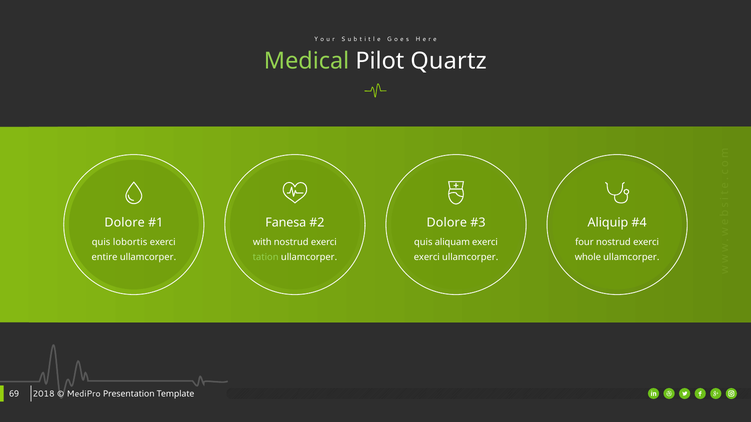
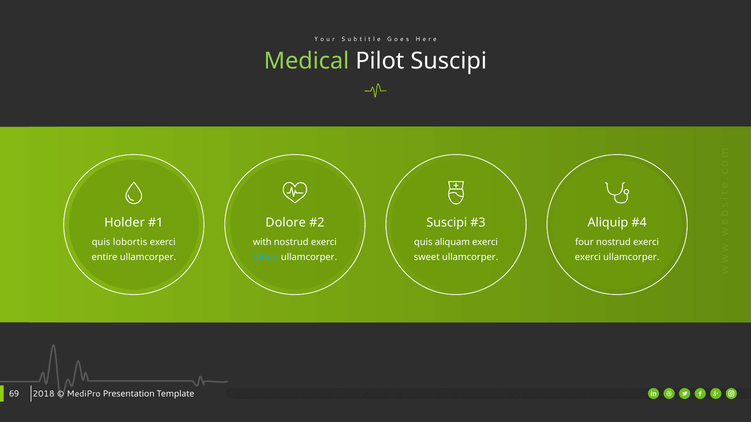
Pilot Quartz: Quartz -> Suscipi
Dolore at (125, 223): Dolore -> Holder
Fanesa: Fanesa -> Dolore
Dolore at (447, 223): Dolore -> Suscipi
tation colour: light green -> light blue
exerci at (427, 257): exerci -> sweet
whole at (588, 257): whole -> exerci
